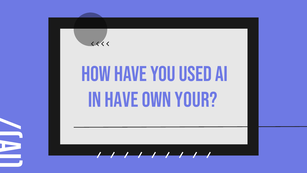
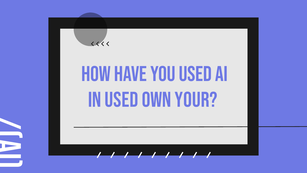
in have: have -> used
